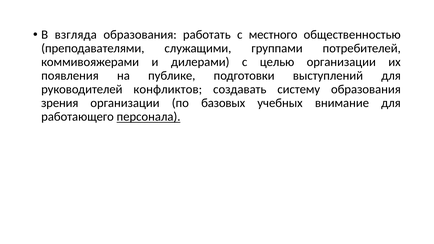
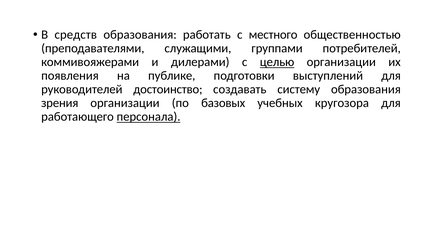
взгляда: взгляда -> средств
целью underline: none -> present
конфликтов: конфликтов -> достоинство
внимание: внимание -> кругозора
